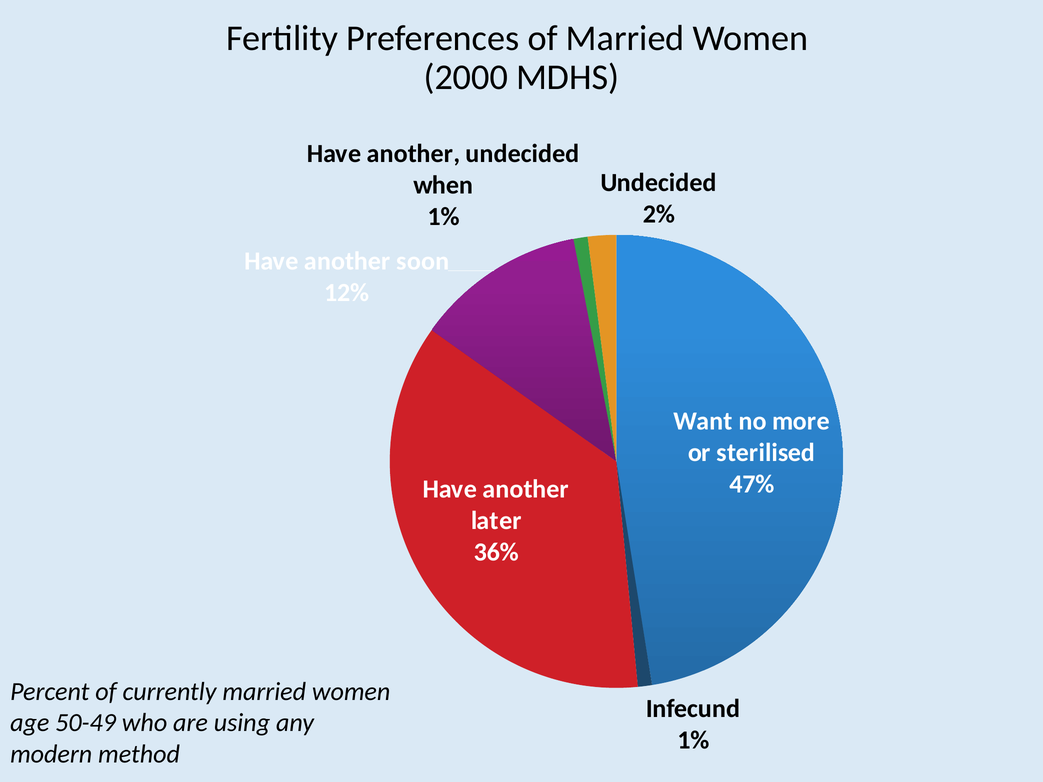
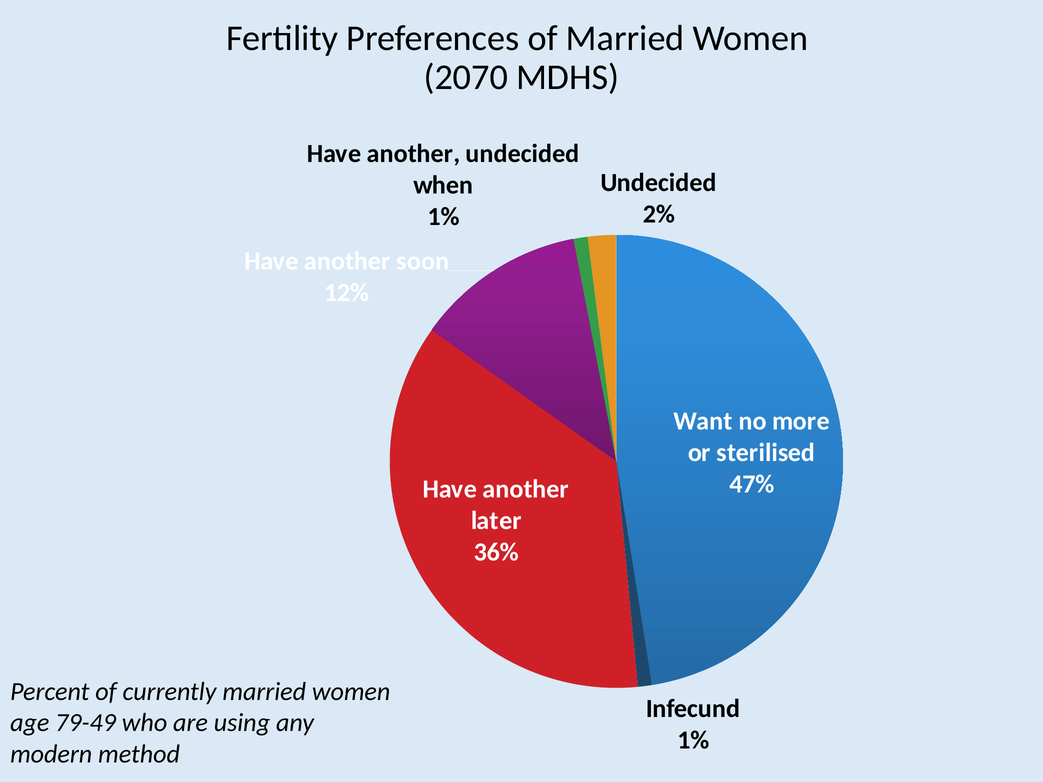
2000: 2000 -> 2070
50-49: 50-49 -> 79-49
